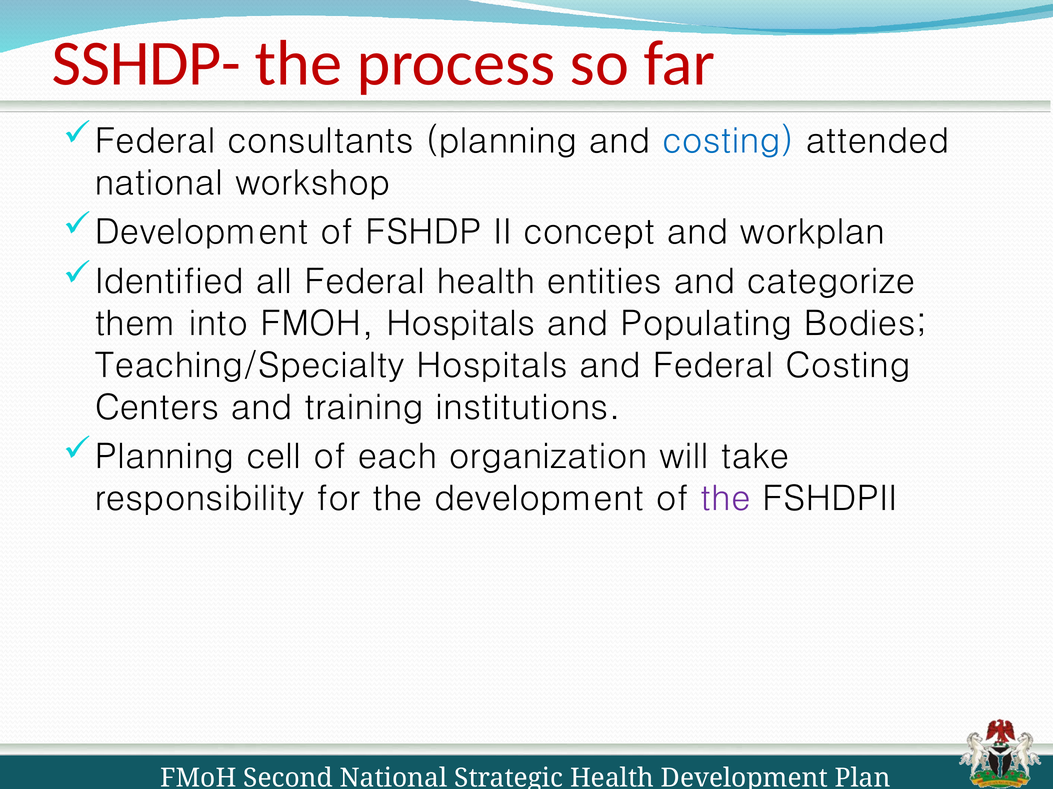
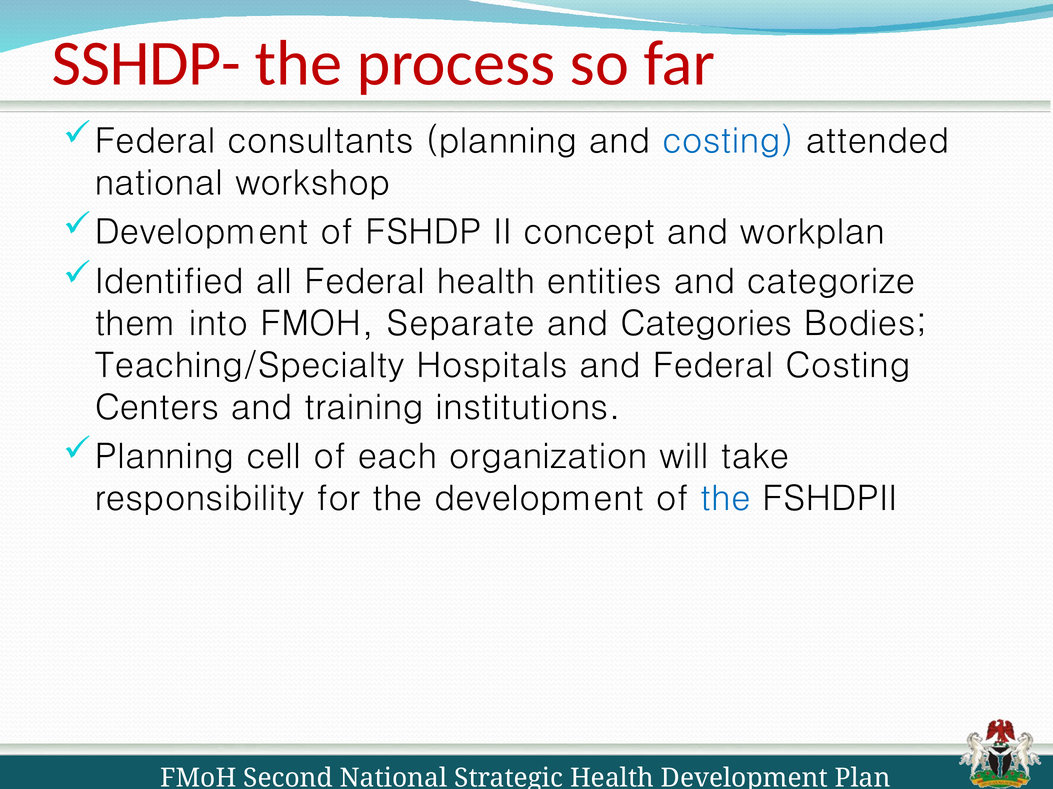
FMOH Hospitals: Hospitals -> Separate
Populating: Populating -> Categories
the at (726, 499) colour: purple -> blue
